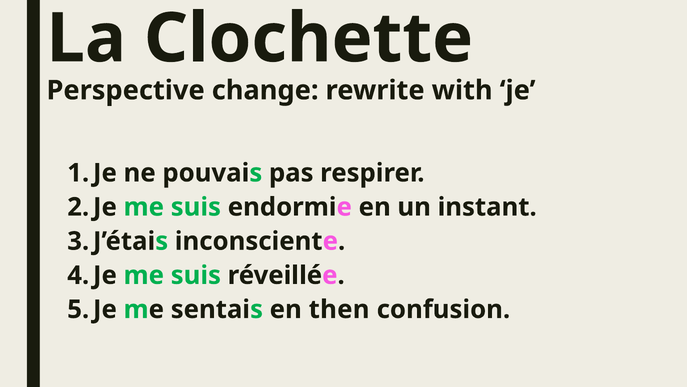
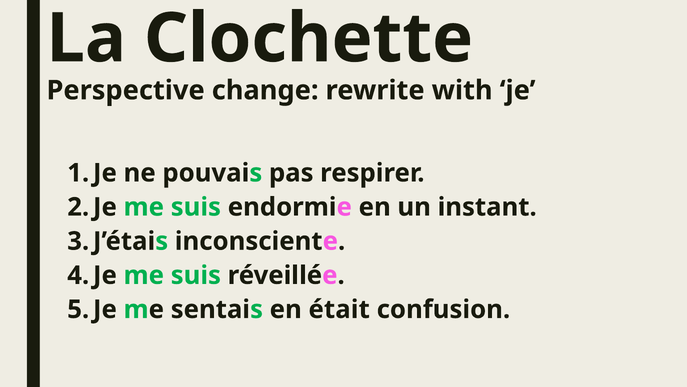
then: then -> était
